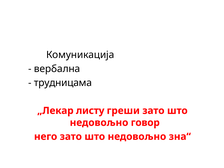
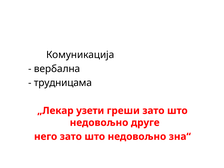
листу: листу -> узети
говор: говор -> друге
